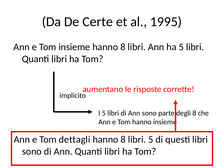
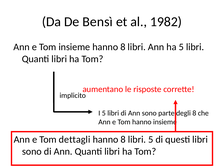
Certe: Certe -> Bensì
1995: 1995 -> 1982
